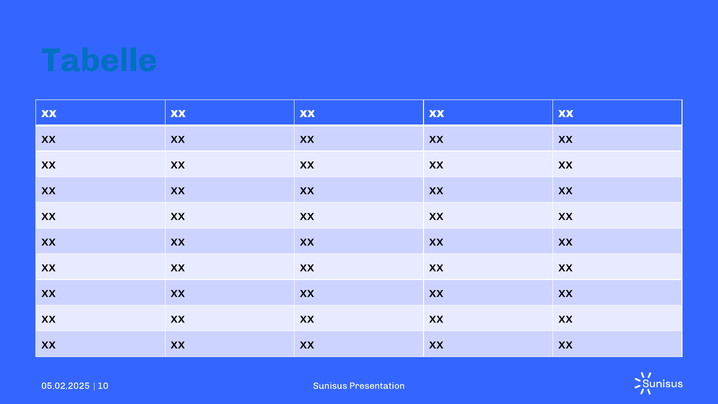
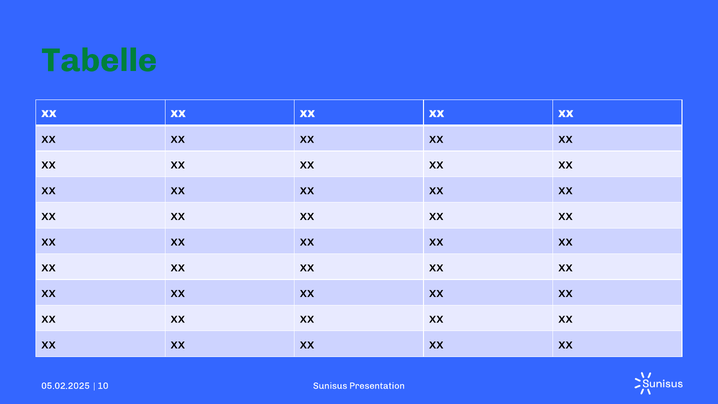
Tabelle colour: blue -> green
